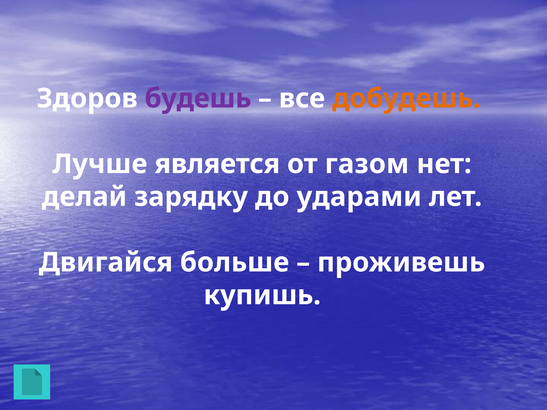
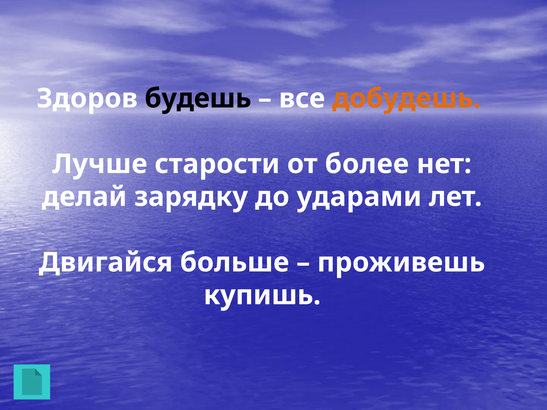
будешь colour: purple -> black
является: является -> старости
газом: газом -> более
